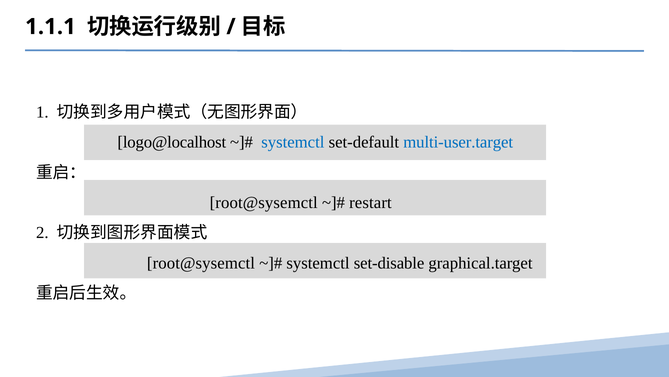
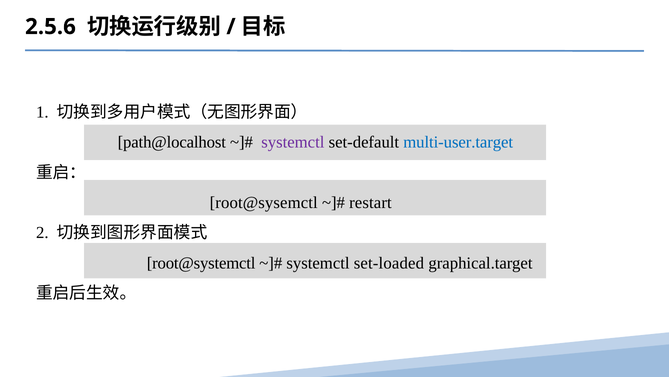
1.1.1: 1.1.1 -> 2.5.6
logo@localhost: logo@localhost -> path@localhost
systemctl at (293, 142) colour: blue -> purple
root@sysemctl at (201, 263): root@sysemctl -> root@systemctl
set-disable: set-disable -> set-loaded
